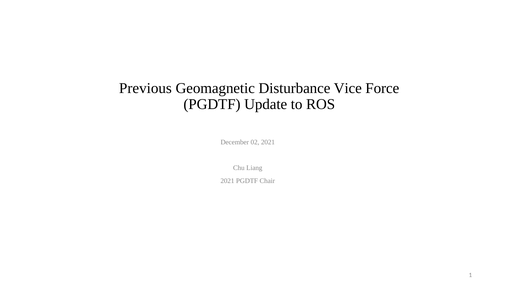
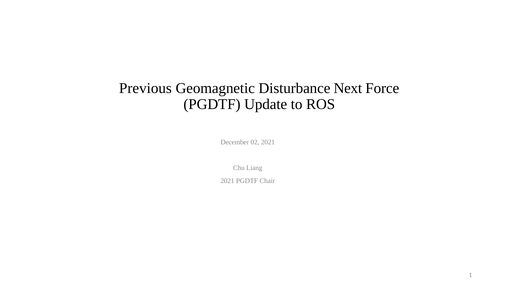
Vice: Vice -> Next
